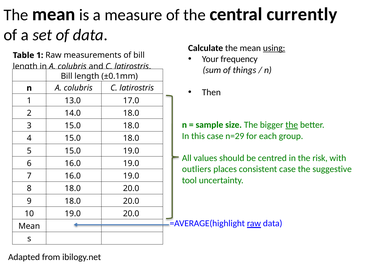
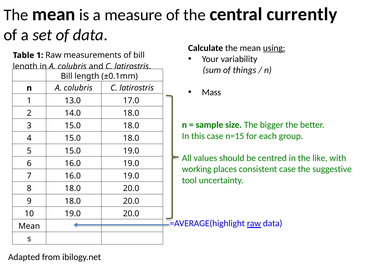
frequency: frequency -> variability
Then: Then -> Mass
the at (292, 125) underline: present -> none
n=29: n=29 -> n=15
risk: risk -> like
outliers: outliers -> working
